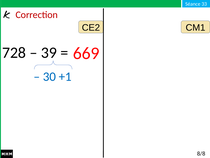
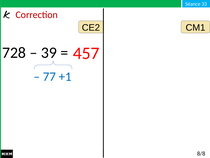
669: 669 -> 457
30: 30 -> 77
